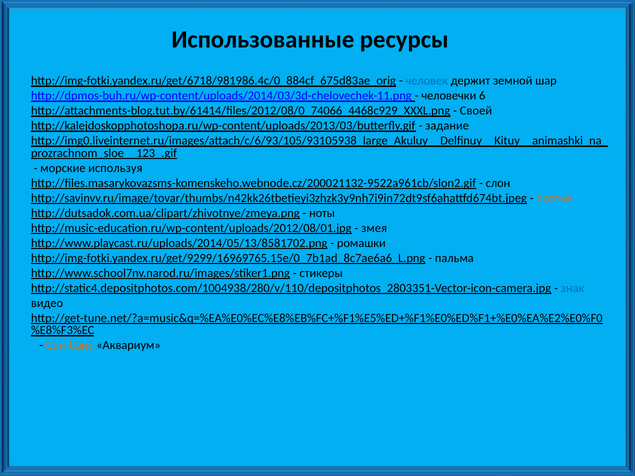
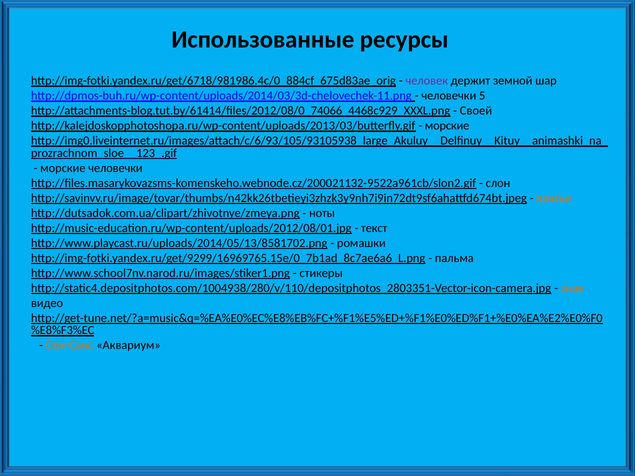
человек colour: blue -> purple
6: 6 -> 5
задание at (447, 126): задание -> морские
морские используя: используя -> человечки
змея: змея -> текст
знак colour: blue -> orange
